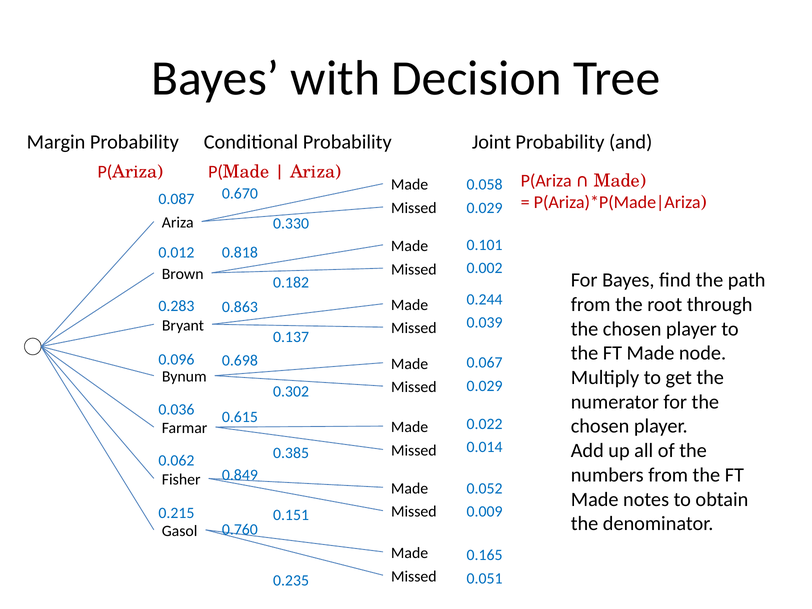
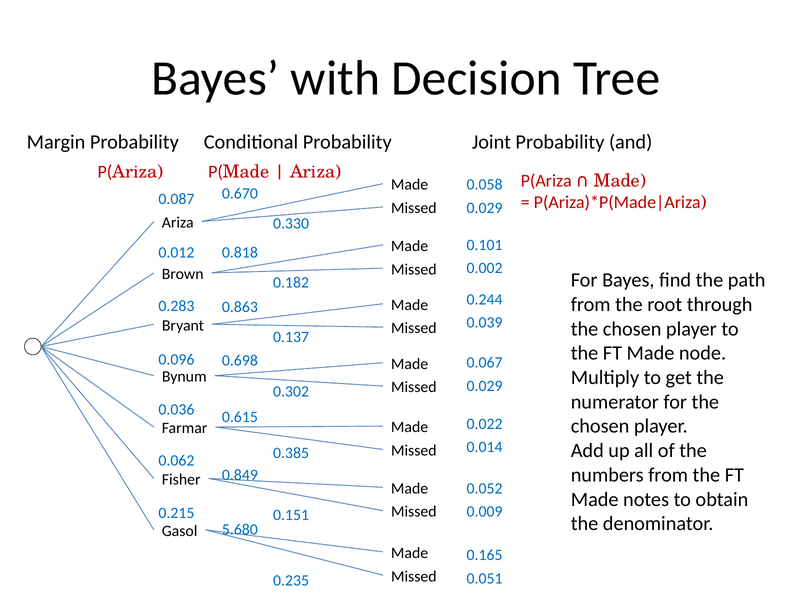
0.760: 0.760 -> 5.680
